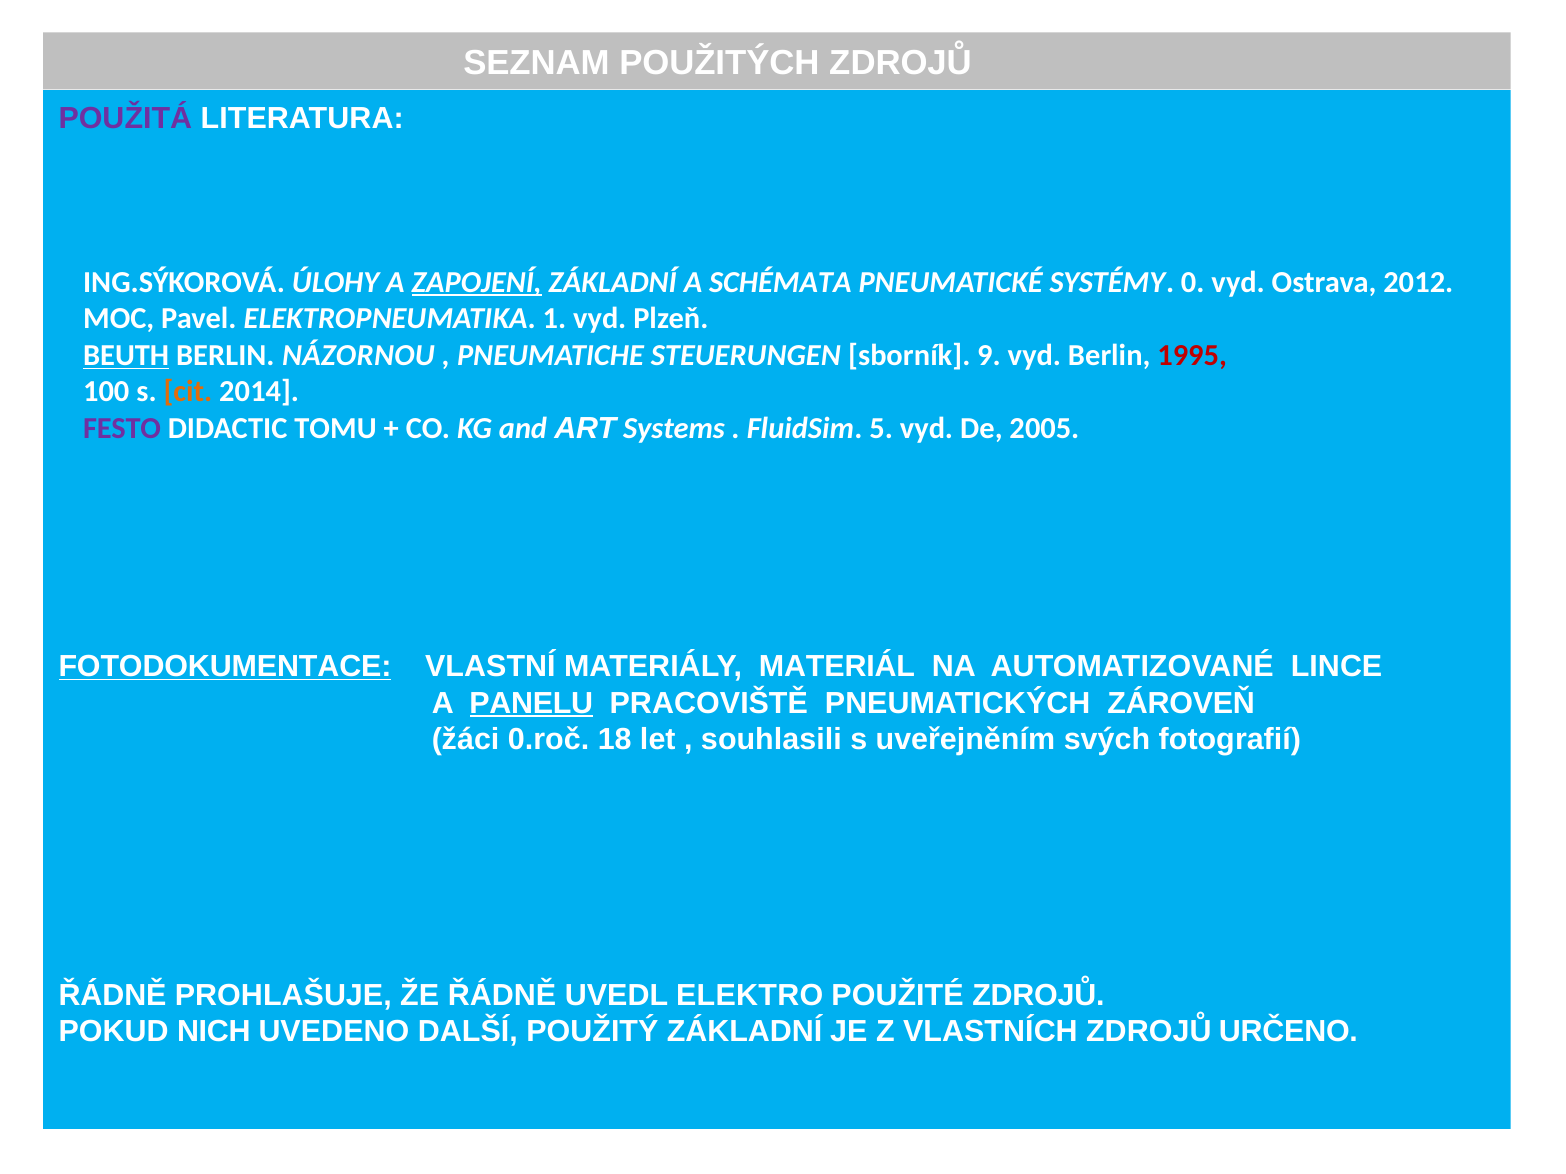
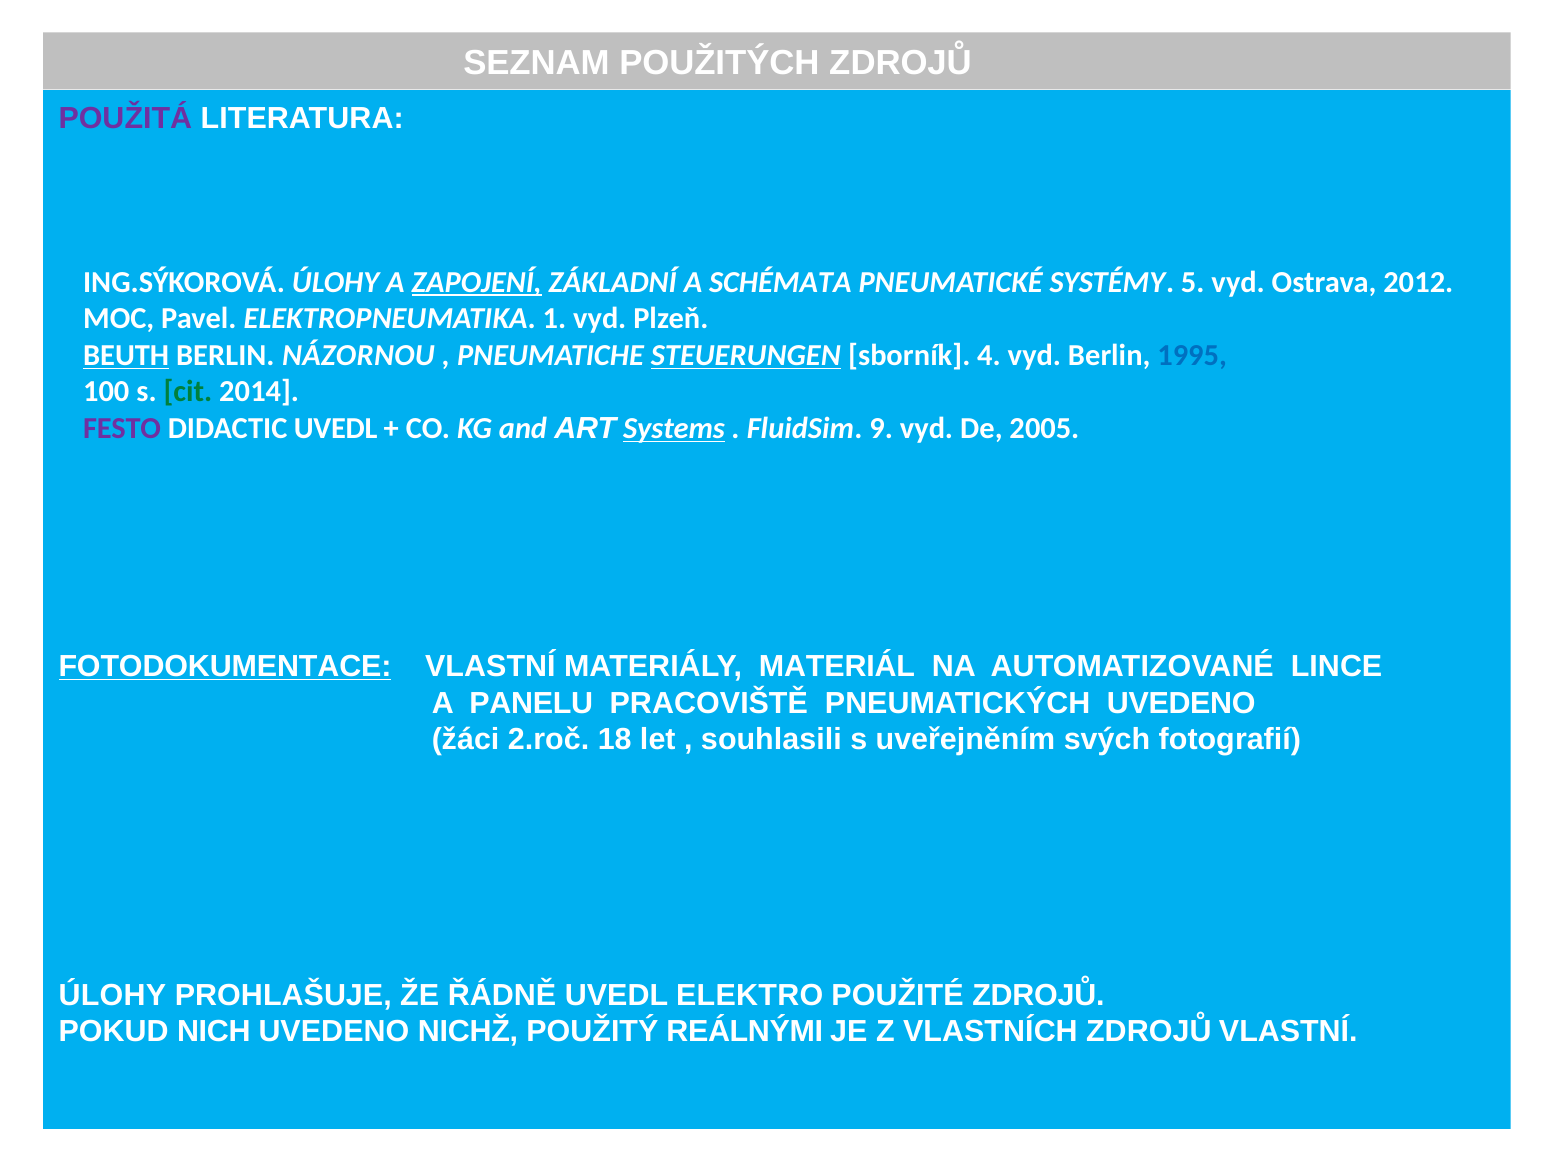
0: 0 -> 5
STEUERUNGEN underline: none -> present
9: 9 -> 4
1995 colour: red -> blue
cit colour: orange -> green
DIDACTIC TOMU: TOMU -> UVEDL
Systems underline: none -> present
5: 5 -> 9
PANELU underline: present -> none
PNEUMATICKÝCH ZÁROVEŇ: ZÁROVEŇ -> UVEDENO
0.roč: 0.roč -> 2.roč
ŘÁDNĚ at (112, 996): ŘÁDNĚ -> ÚLOHY
DALŠÍ: DALŠÍ -> NICHŽ
POUŽITÝ ZÁKLADNÍ: ZÁKLADNÍ -> REÁLNÝMI
ZDROJŮ URČENO: URČENO -> VLASTNÍ
